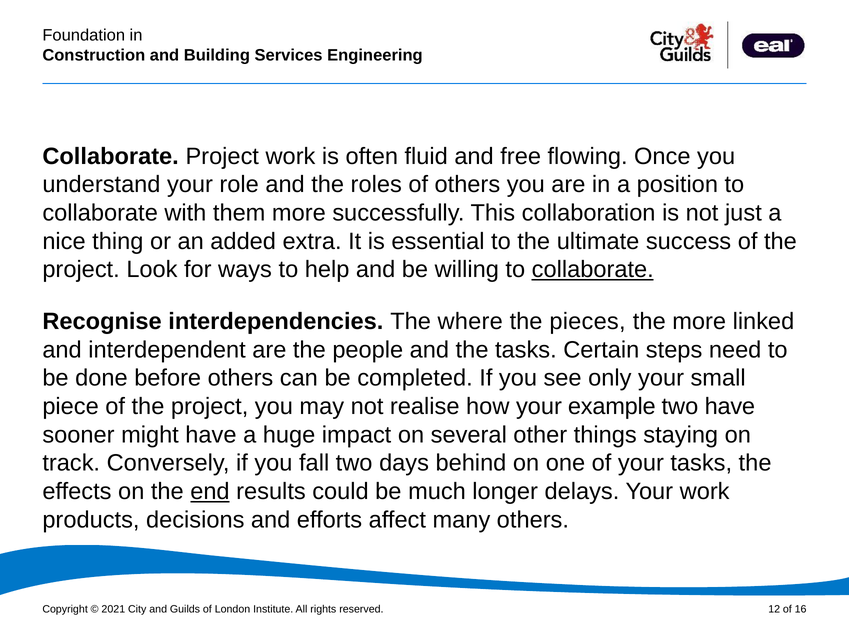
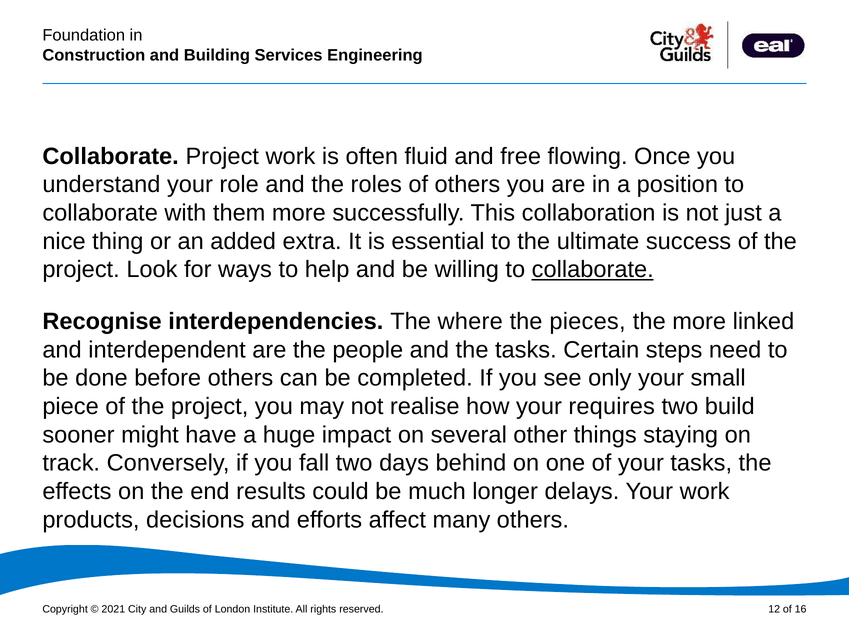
example: example -> requires
two have: have -> build
end underline: present -> none
